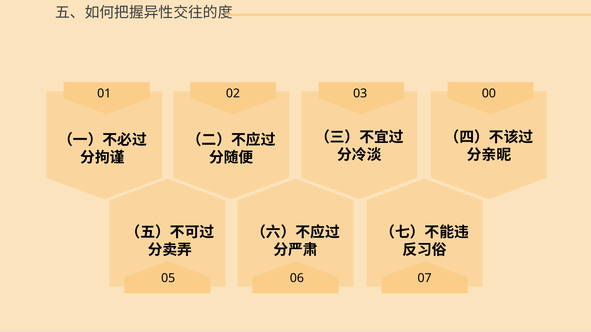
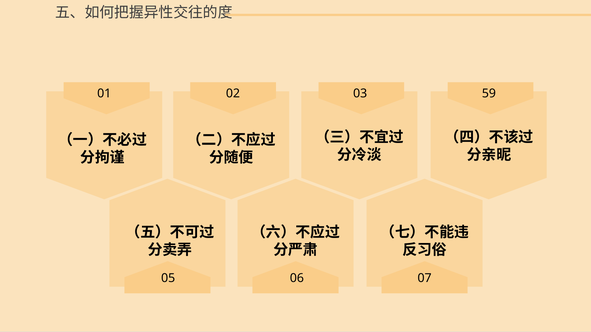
00: 00 -> 59
